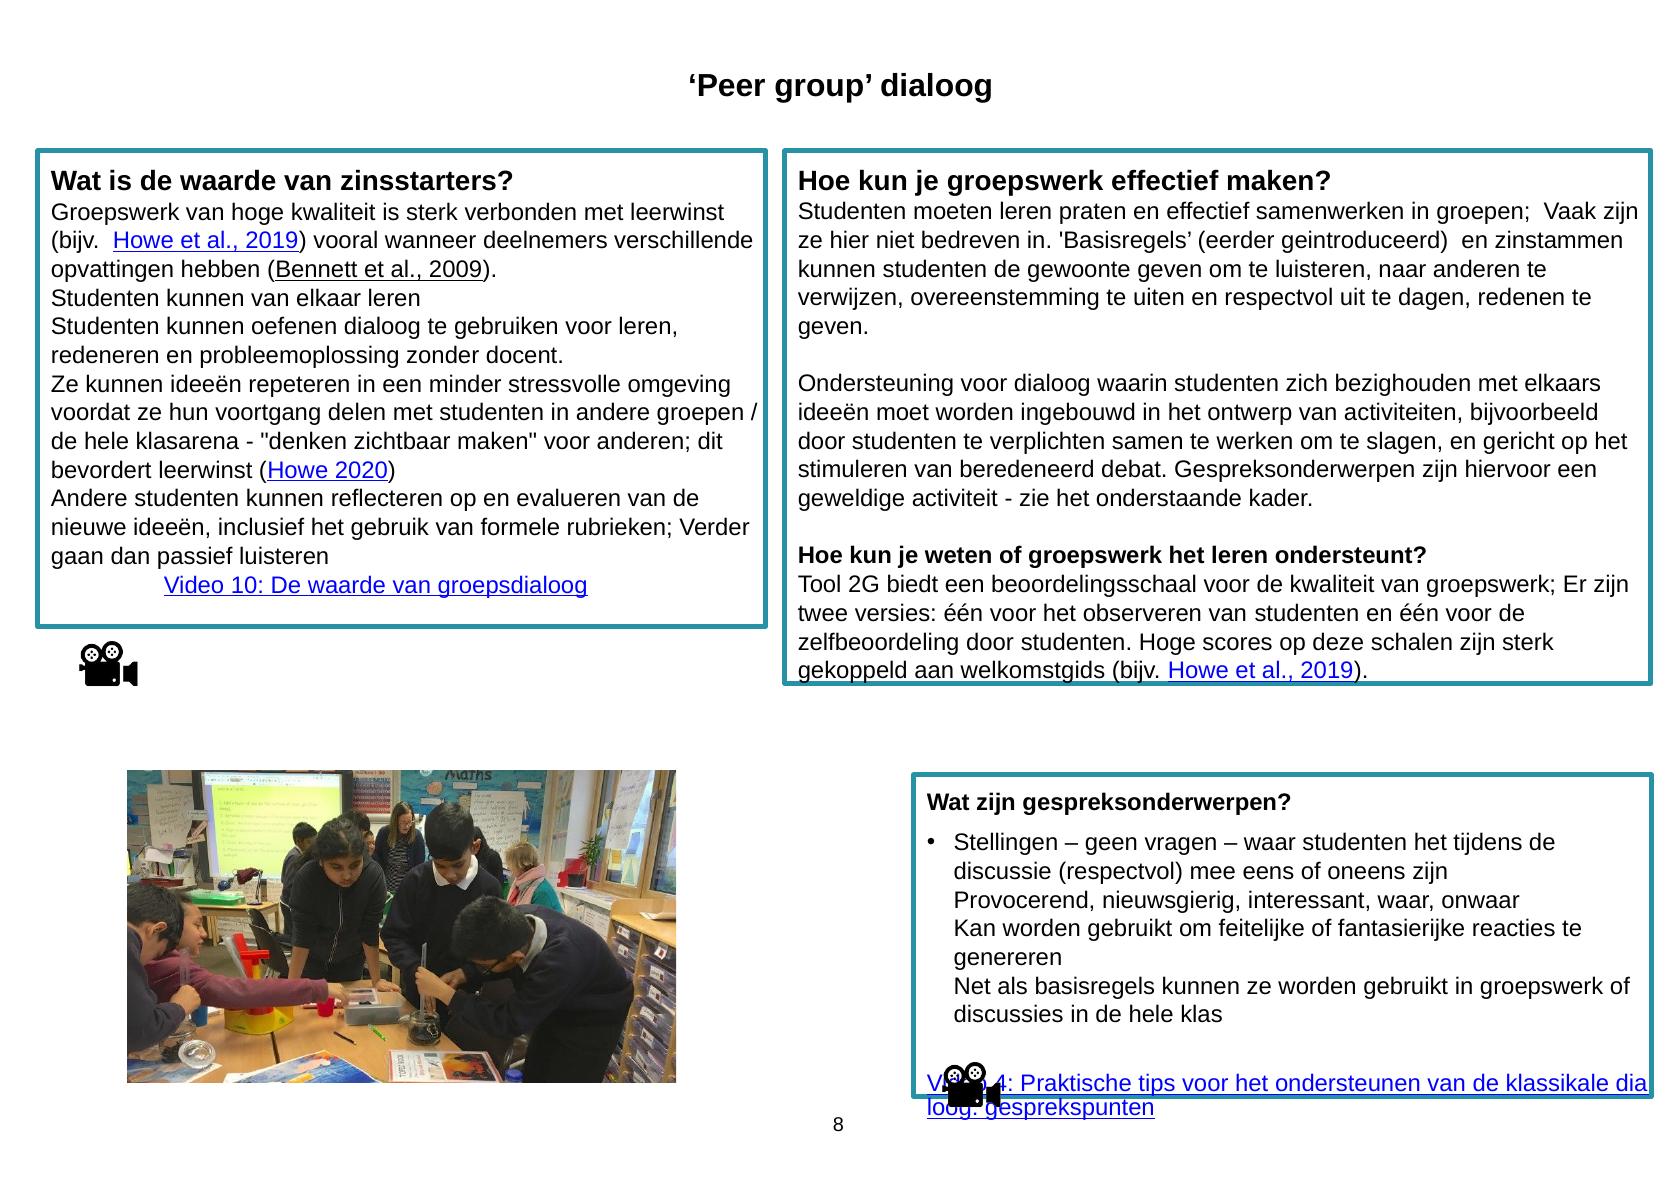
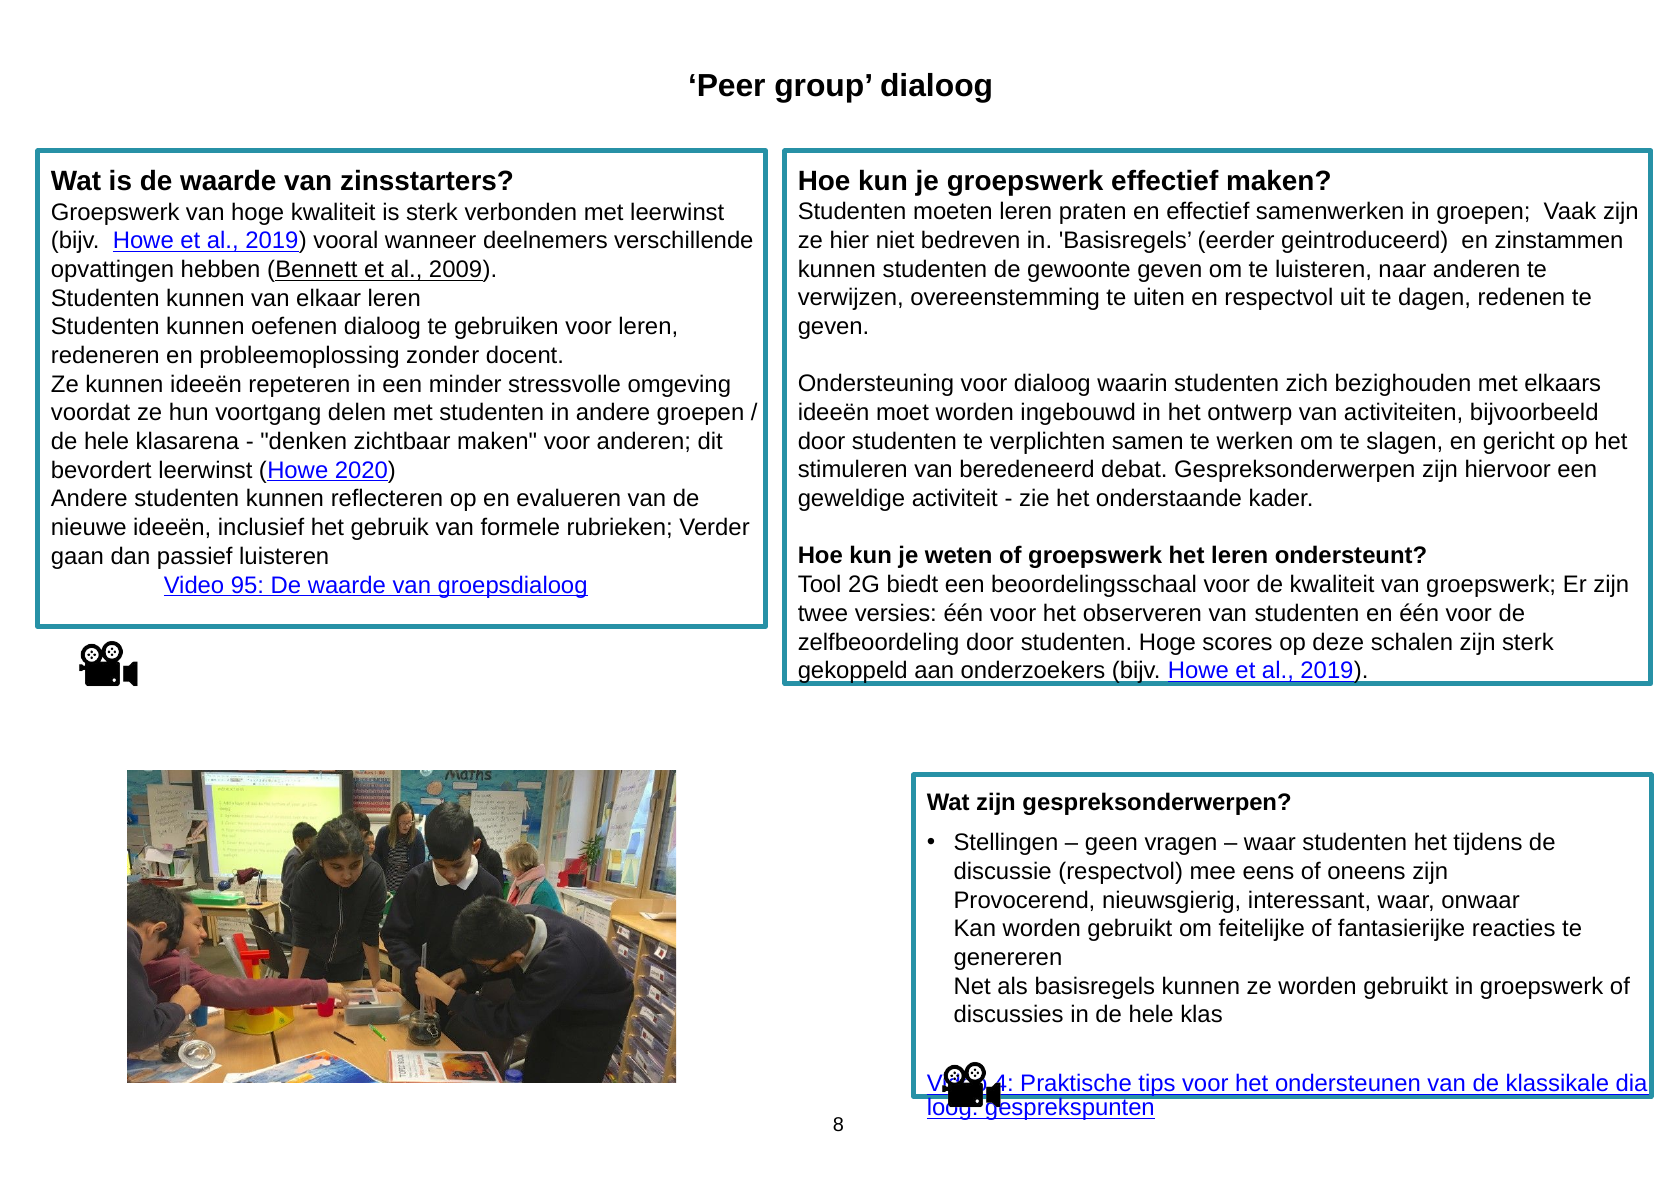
10: 10 -> 95
welkomstgids: welkomstgids -> onderzoekers
